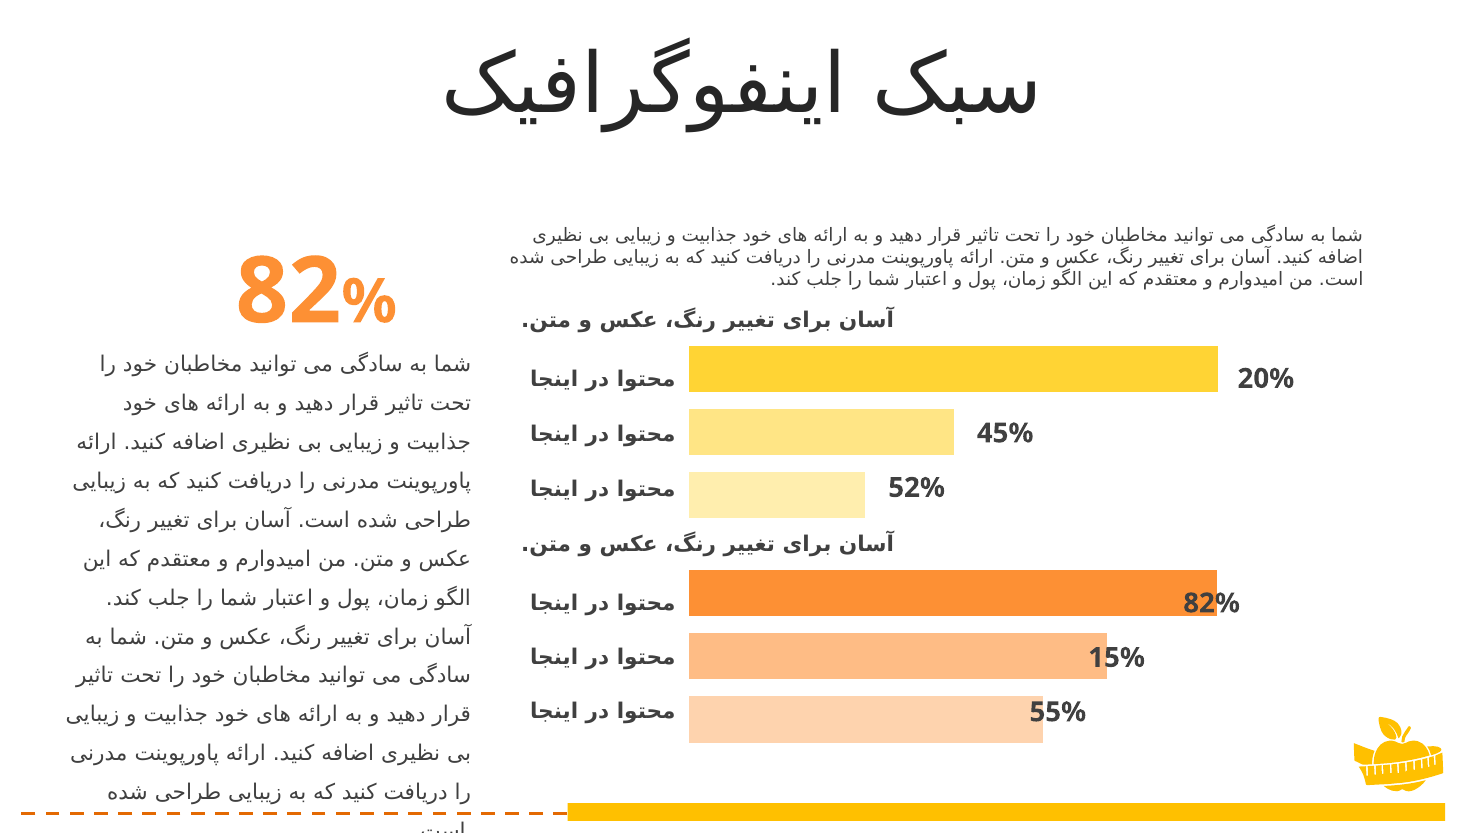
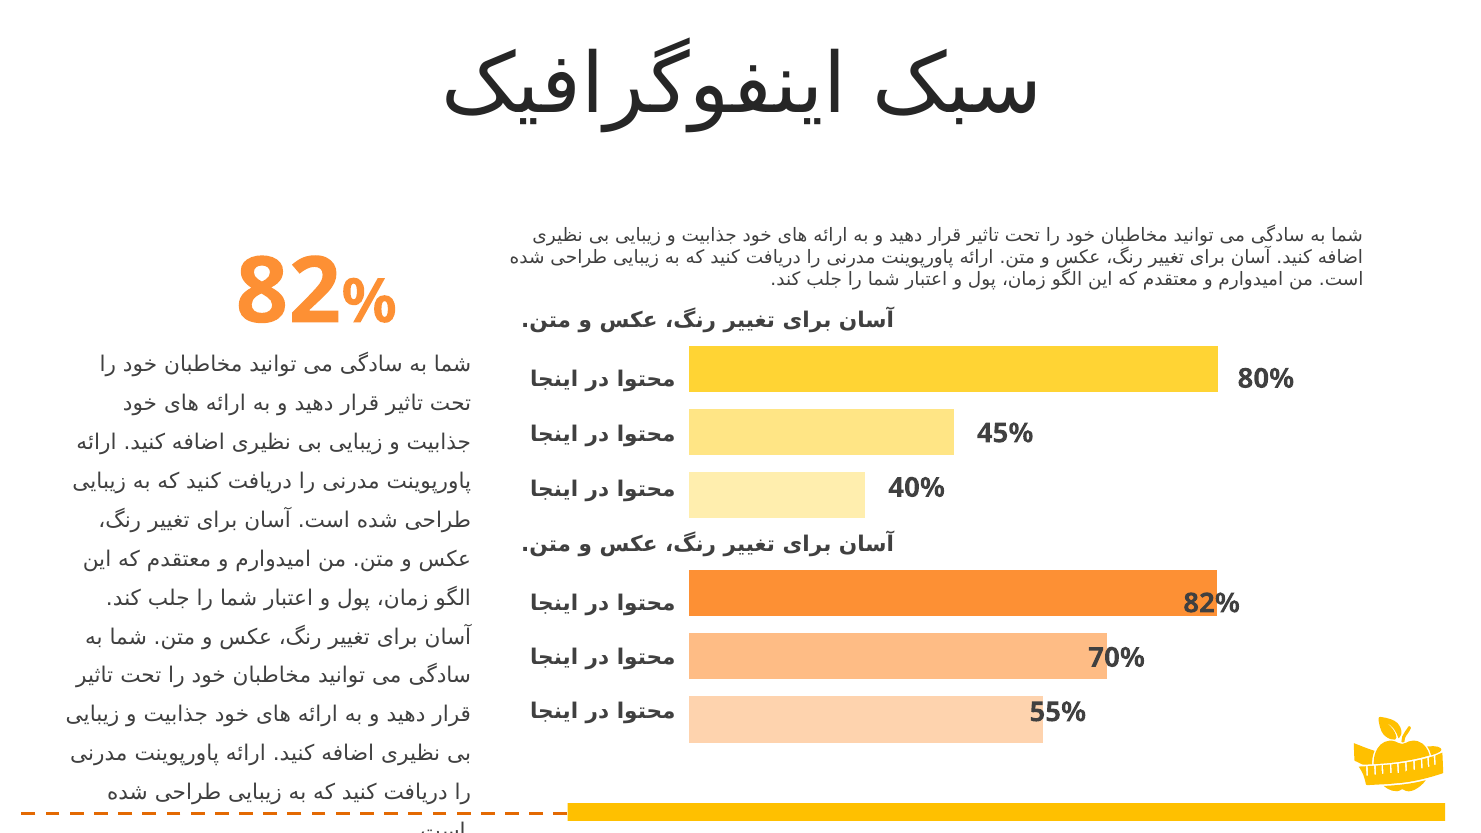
20%: 20% -> 80%
52%: 52% -> 40%
15%: 15% -> 70%
